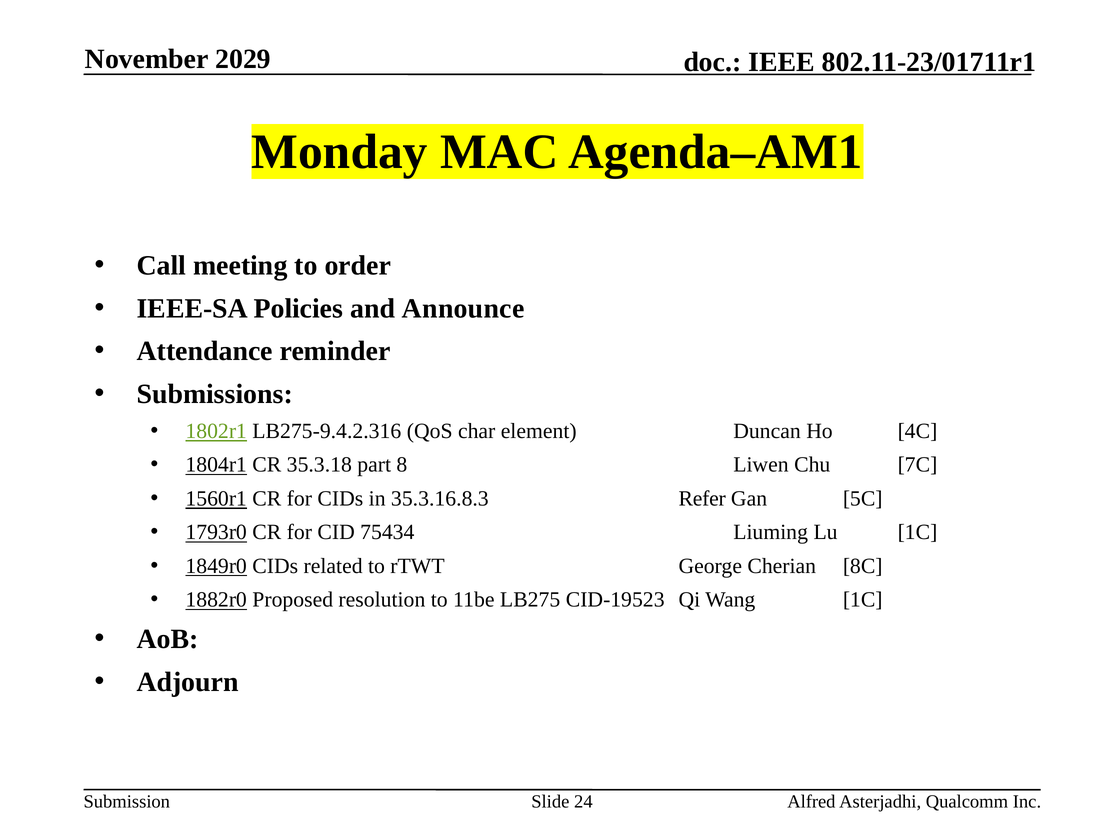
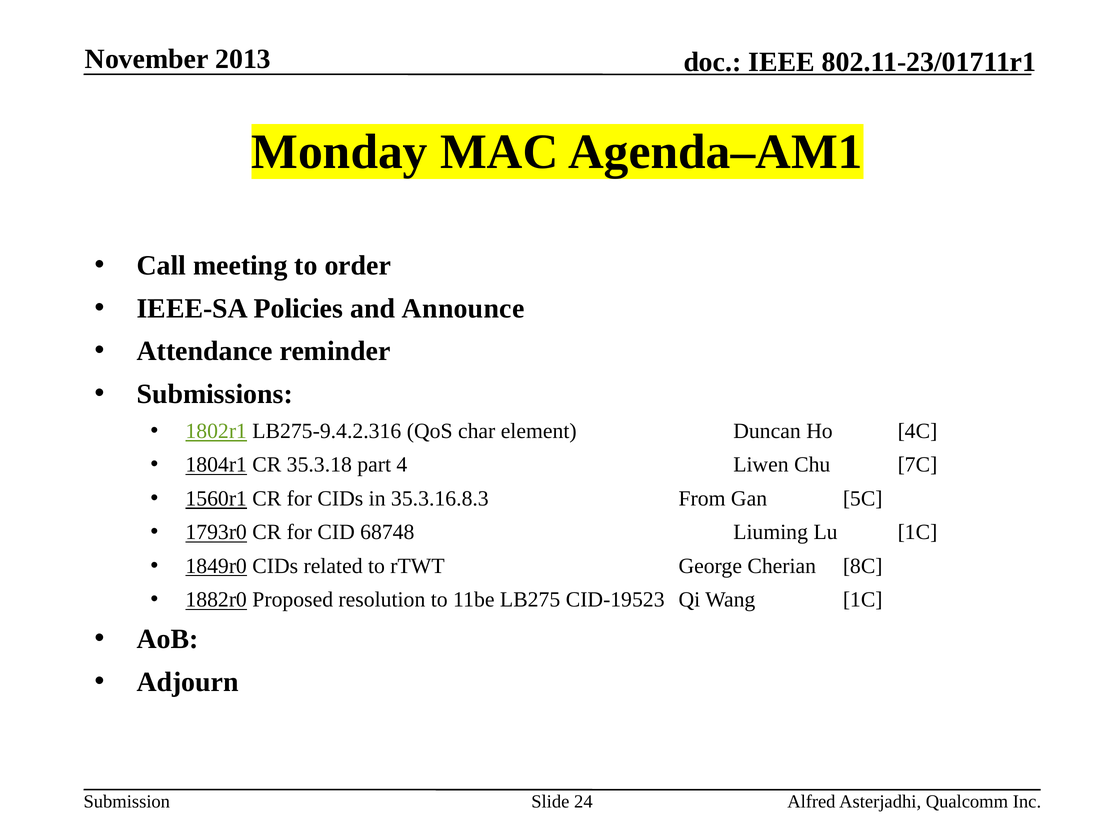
2029: 2029 -> 2013
8: 8 -> 4
Refer: Refer -> From
75434: 75434 -> 68748
